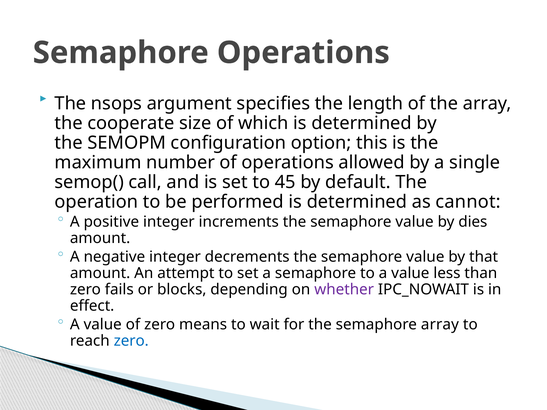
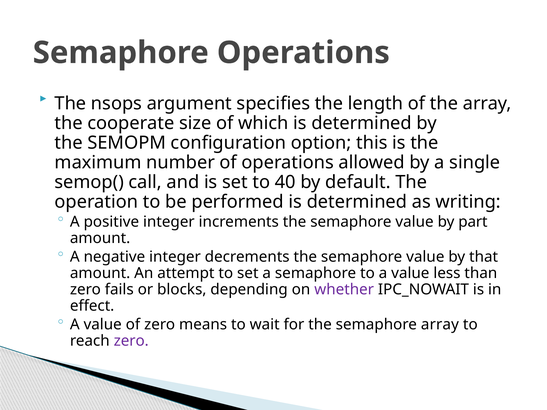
45: 45 -> 40
cannot: cannot -> writing
dies: dies -> part
zero at (131, 341) colour: blue -> purple
